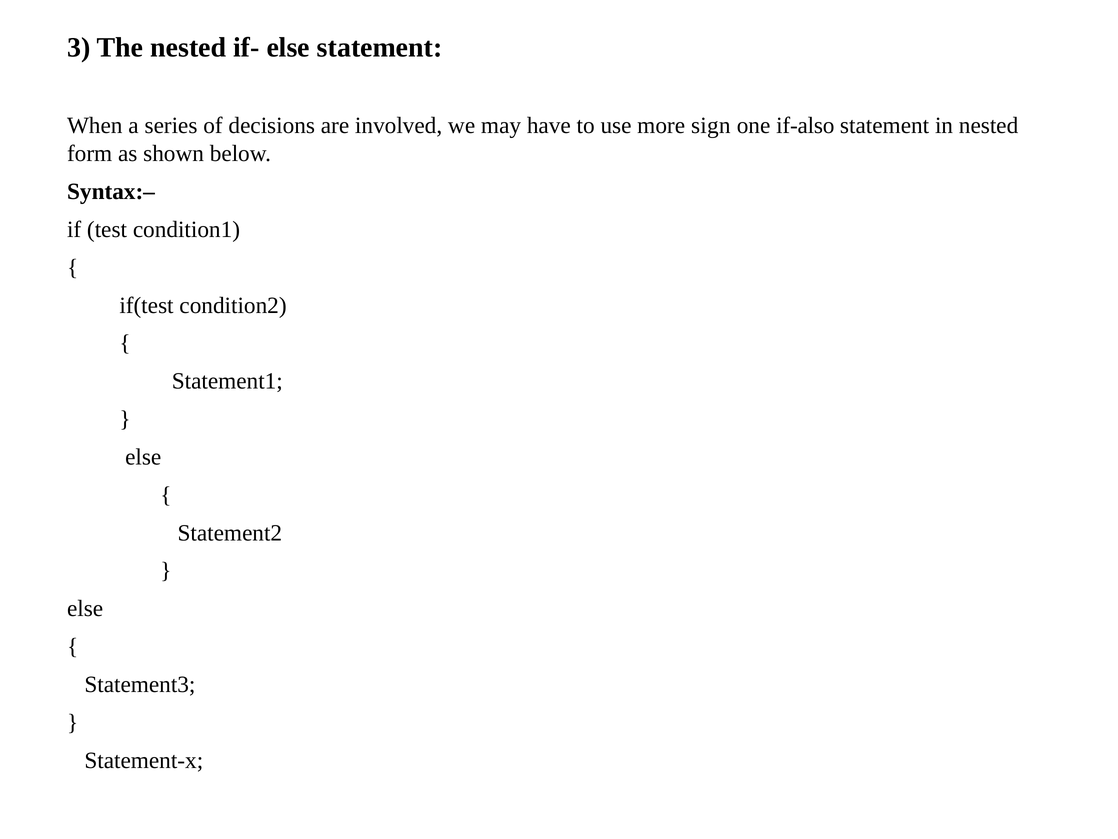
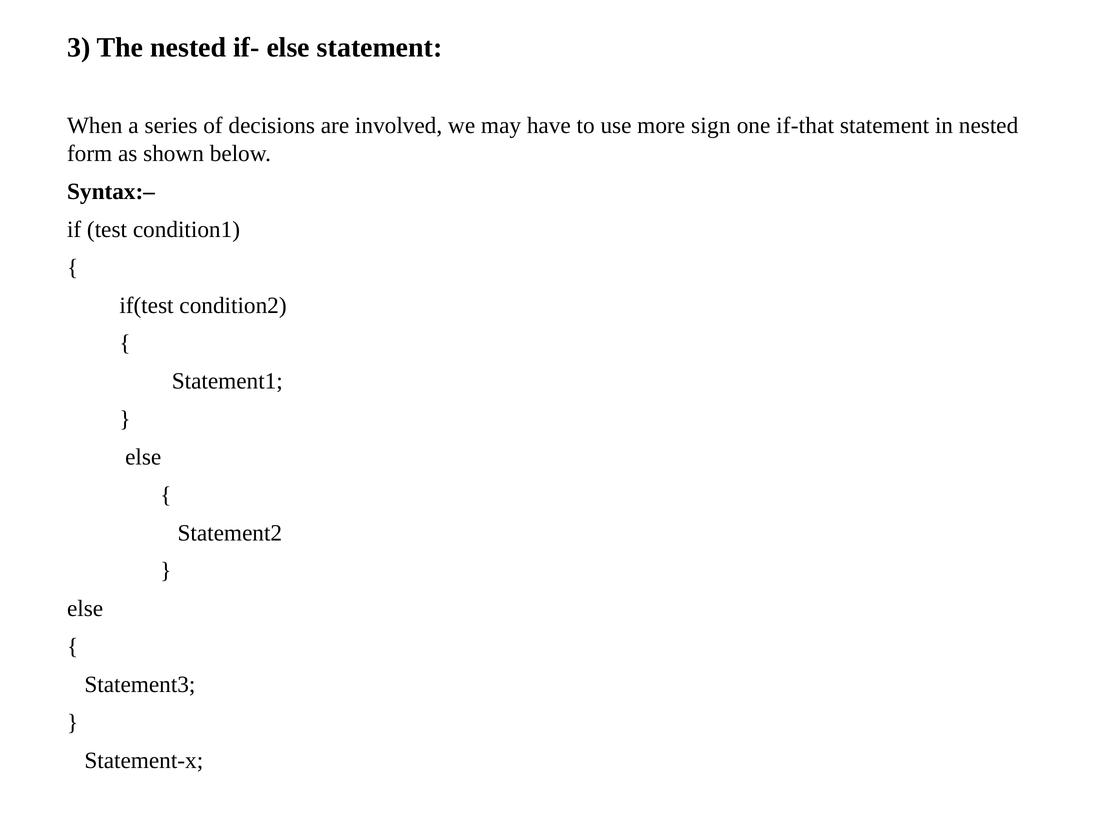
if-also: if-also -> if-that
